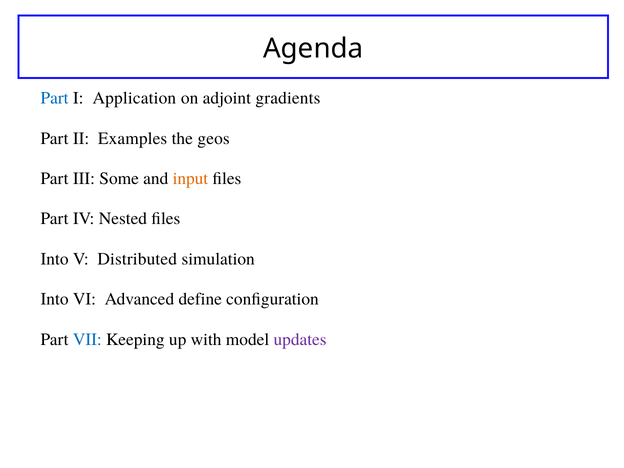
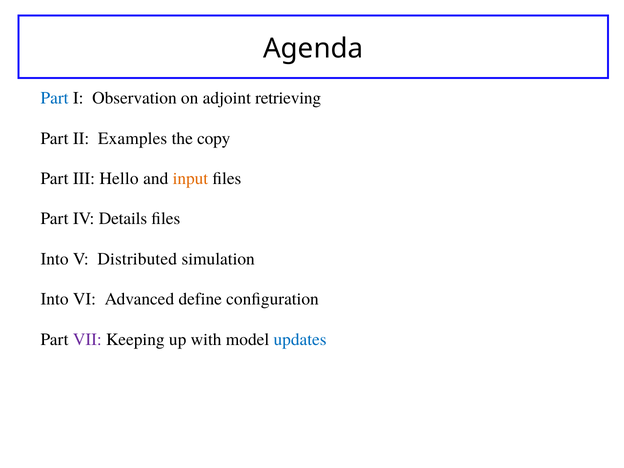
Application: Application -> Observation
gradients: gradients -> retrieving
geos: geos -> copy
Some: Some -> Hello
Nested: Nested -> Details
VII colour: blue -> purple
updates colour: purple -> blue
